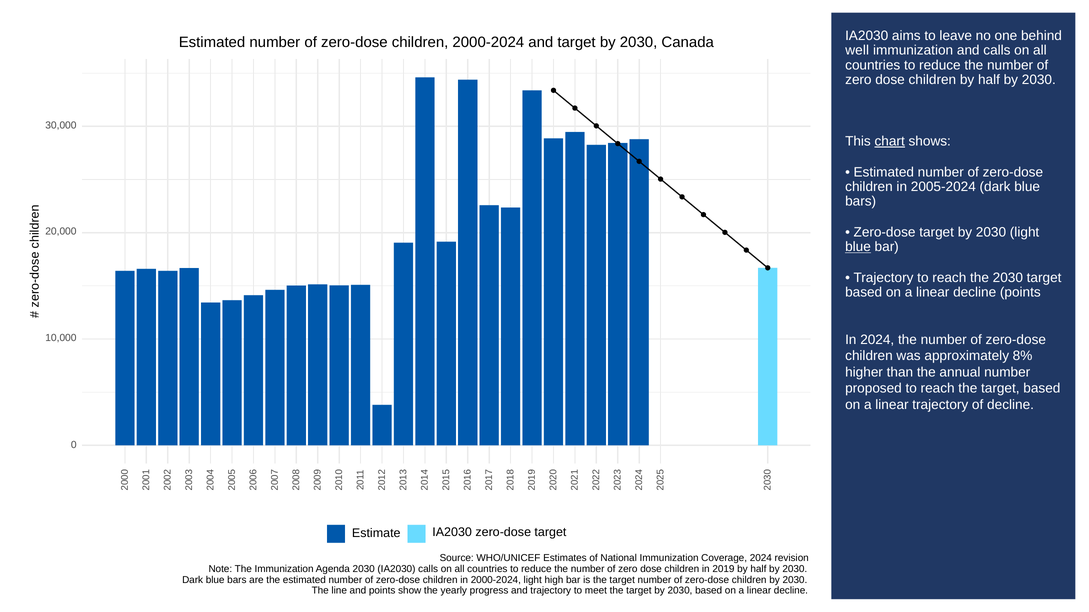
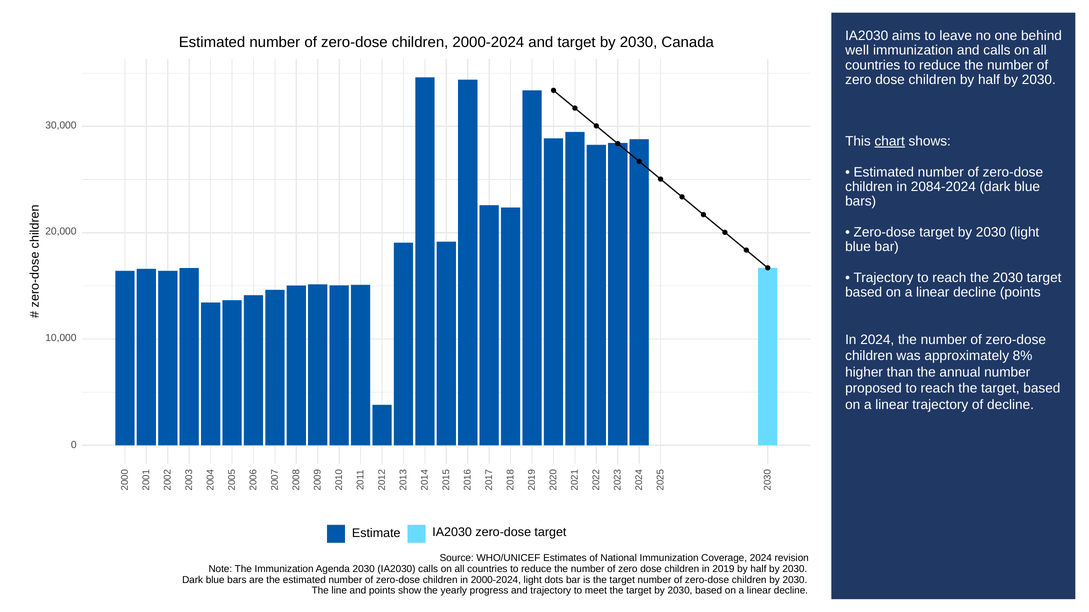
2005-2024: 2005-2024 -> 2084-2024
blue at (858, 247) underline: present -> none
high: high -> dots
